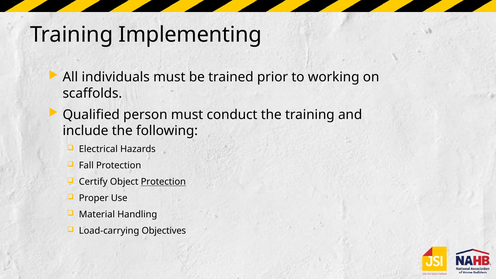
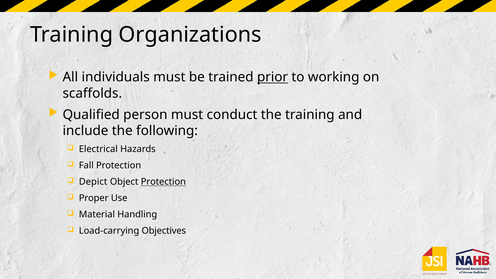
Implementing: Implementing -> Organizations
prior underline: none -> present
Certify: Certify -> Depict
